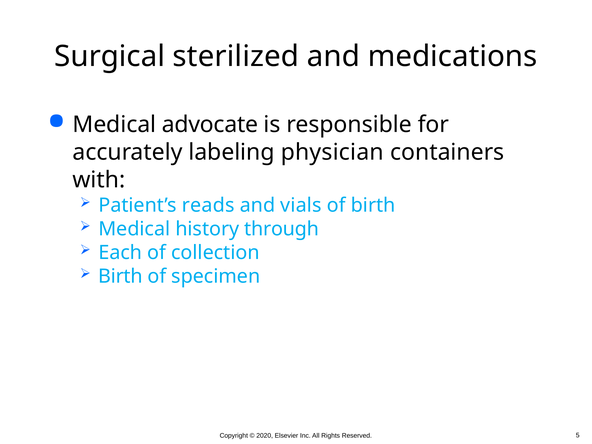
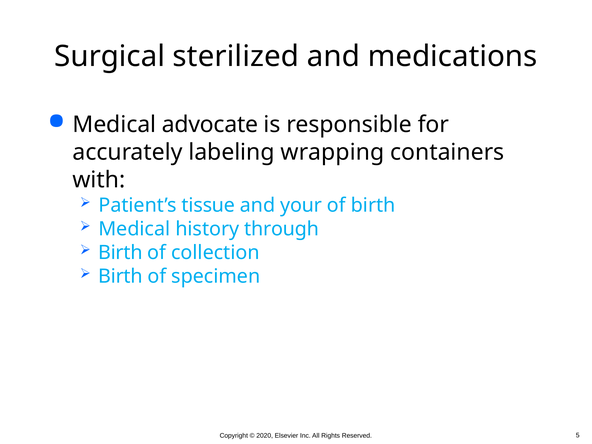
physician: physician -> wrapping
reads: reads -> tissue
vials: vials -> your
Each at (120, 253): Each -> Birth
